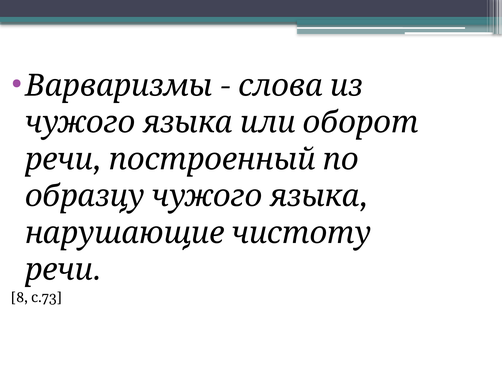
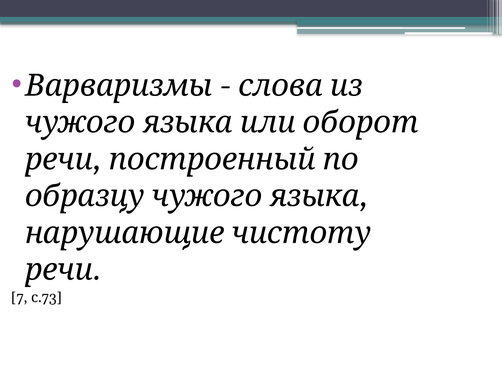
8: 8 -> 7
